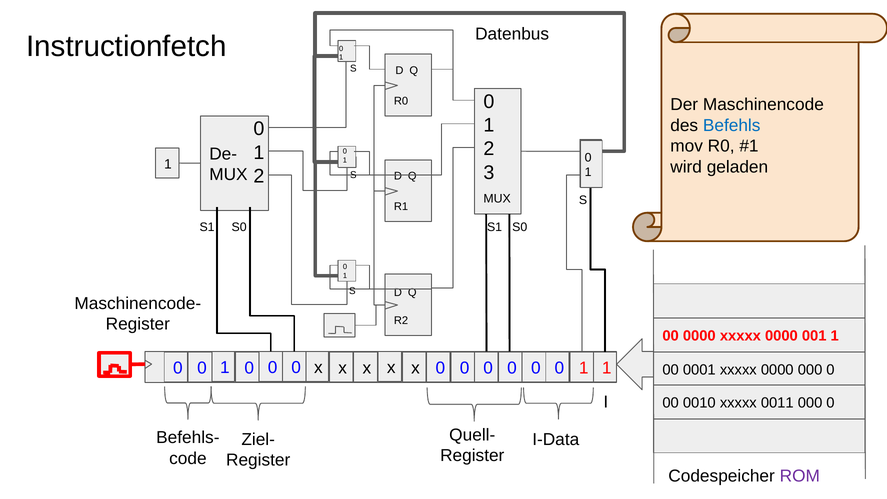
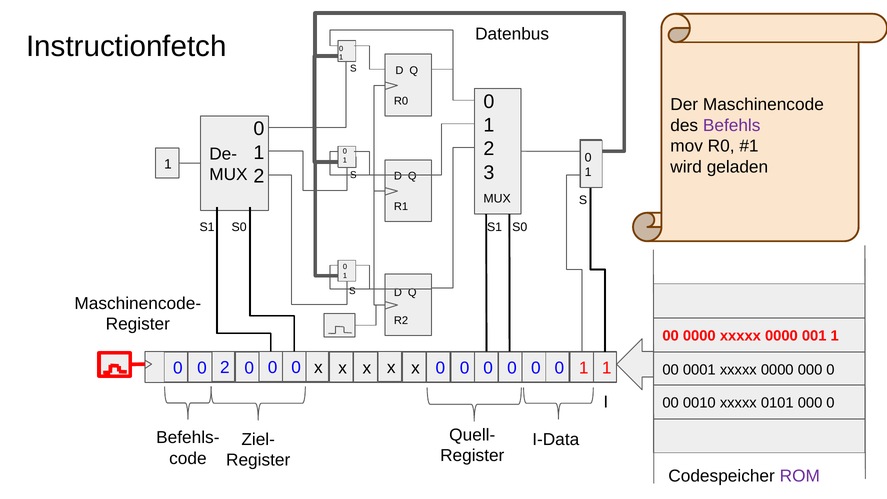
Befehls colour: blue -> purple
1 at (225, 368): 1 -> 2
0011: 0011 -> 0101
